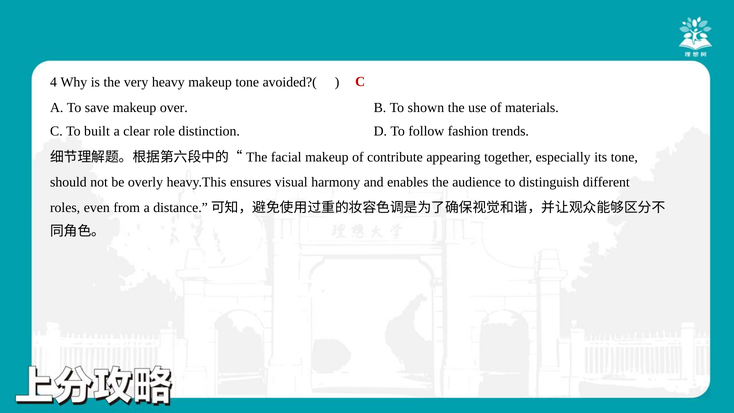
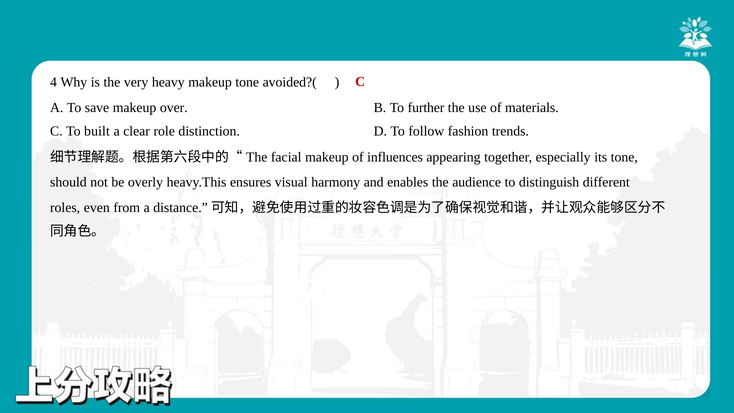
shown: shown -> further
contribute: contribute -> influences
